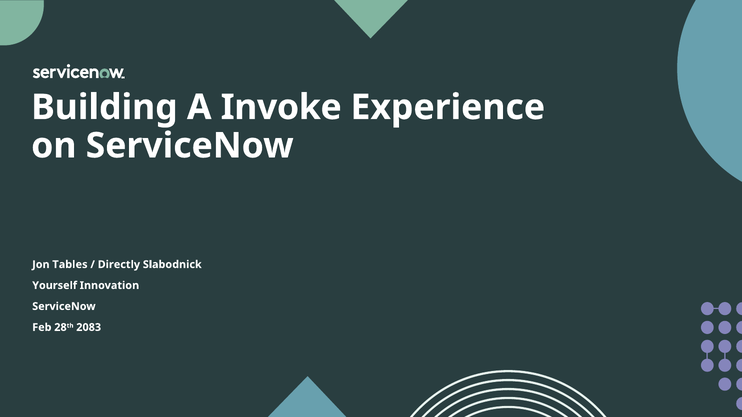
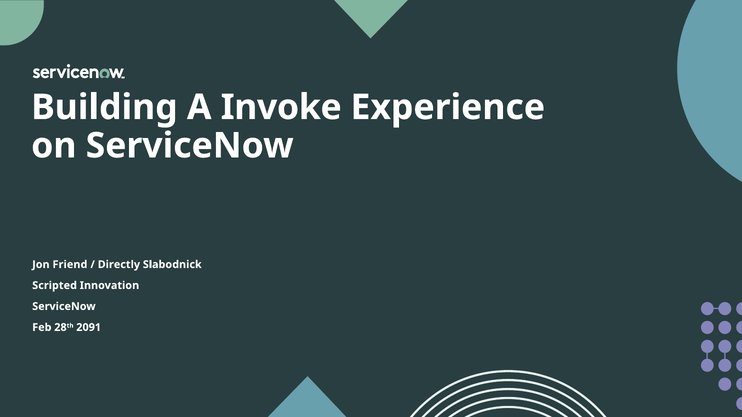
Tables: Tables -> Friend
Yourself: Yourself -> Scripted
2083: 2083 -> 2091
